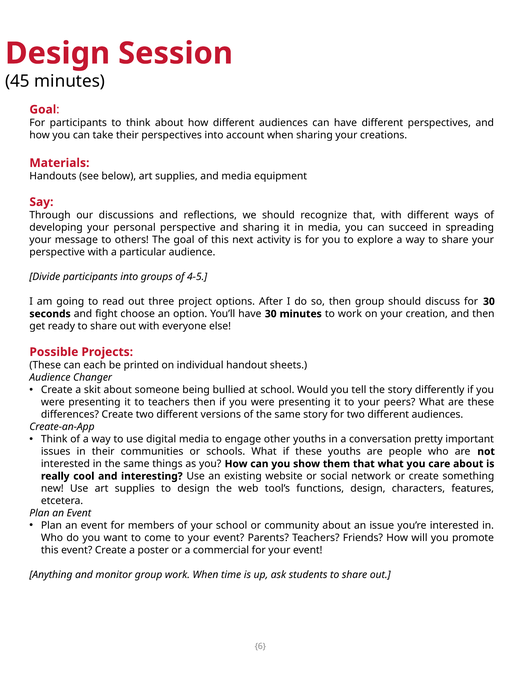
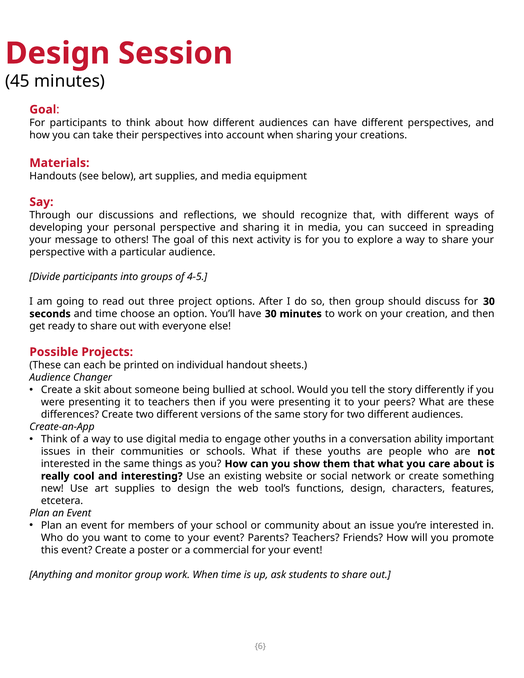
and fight: fight -> time
pretty: pretty -> ability
